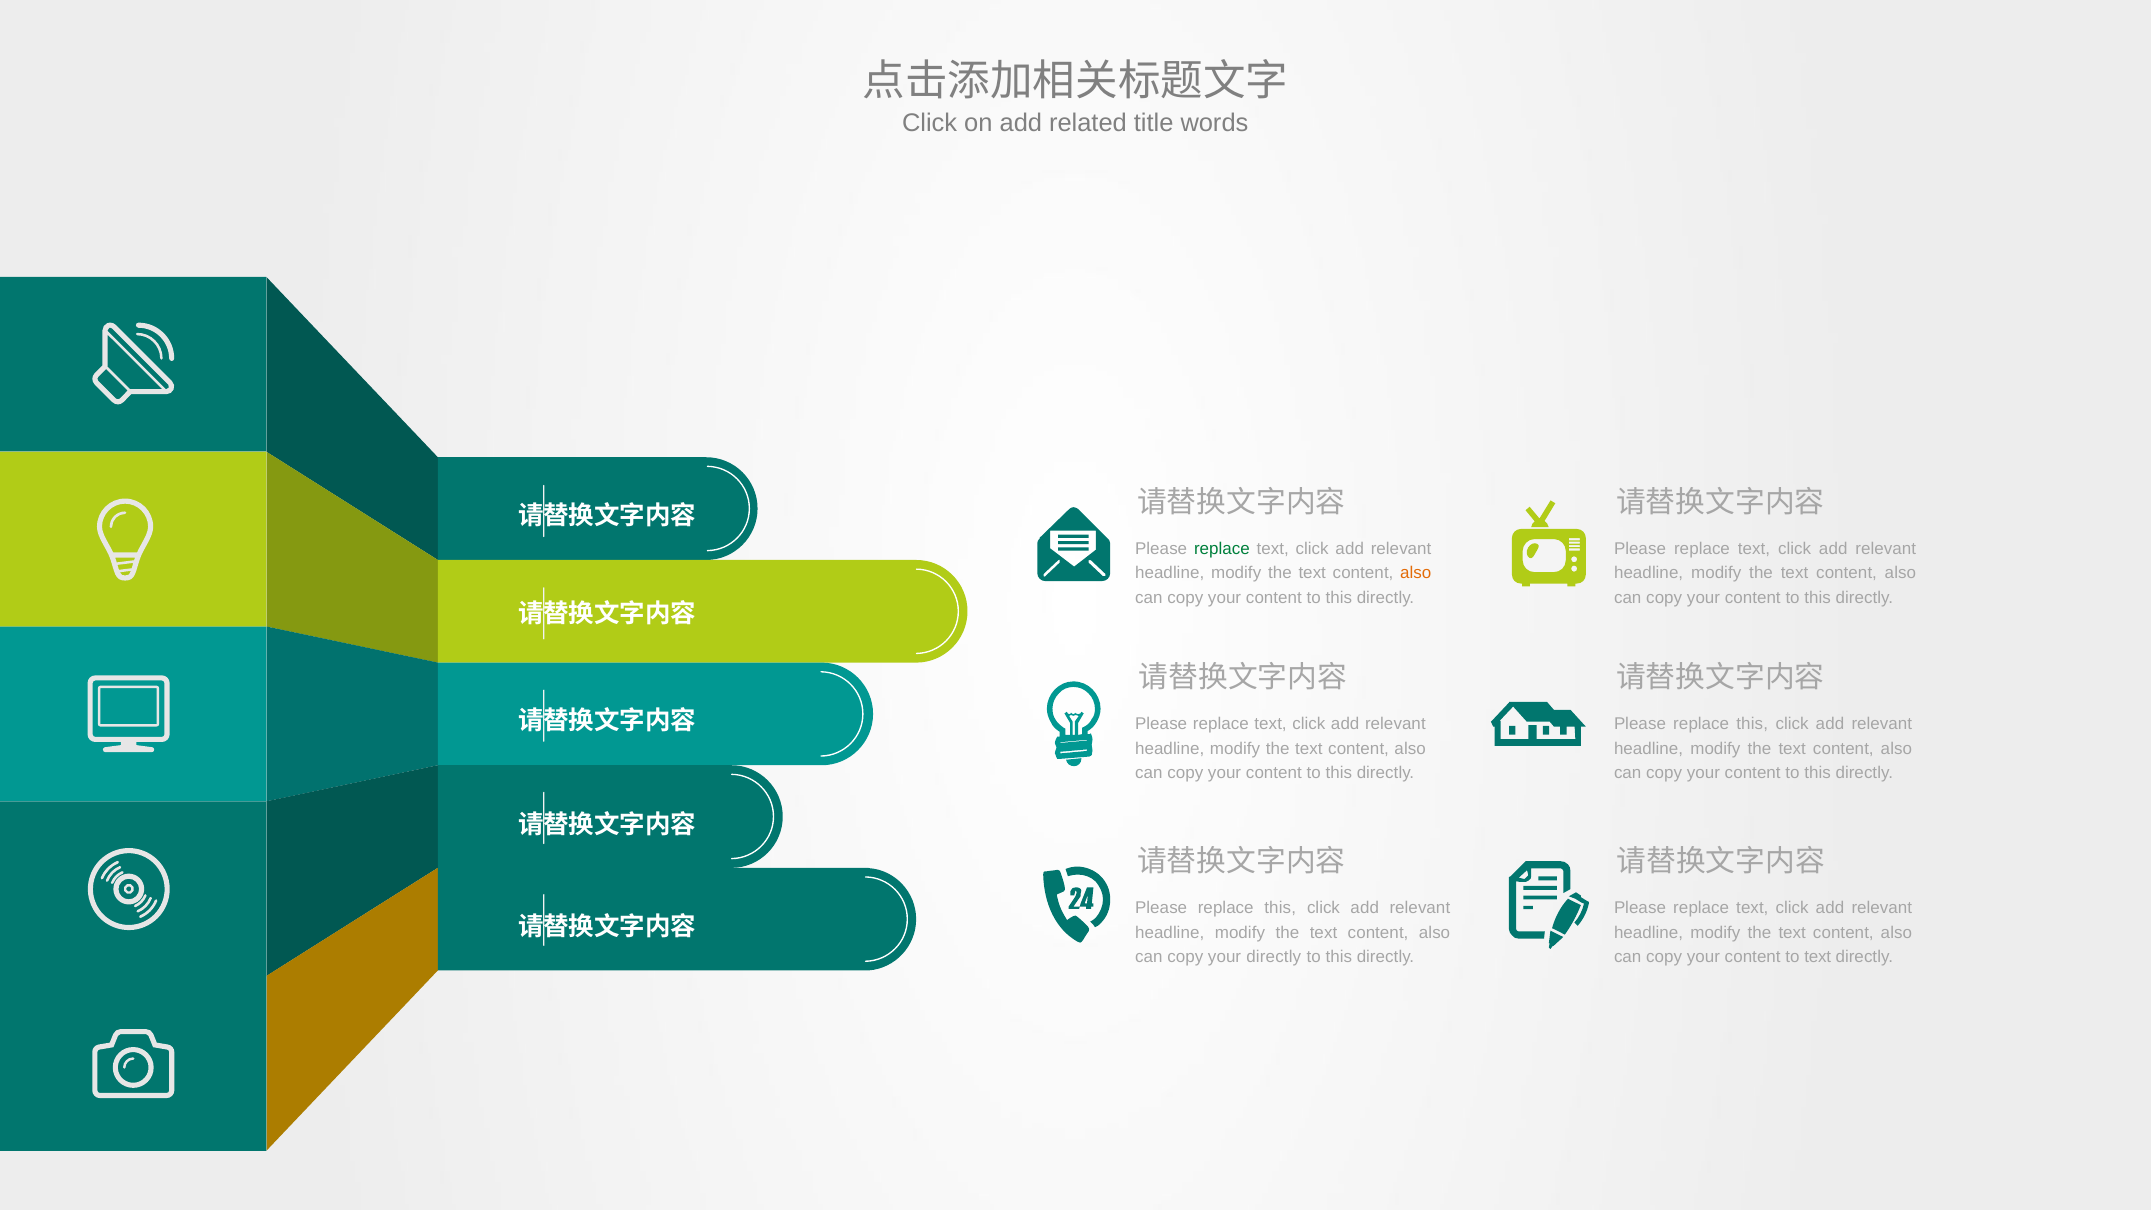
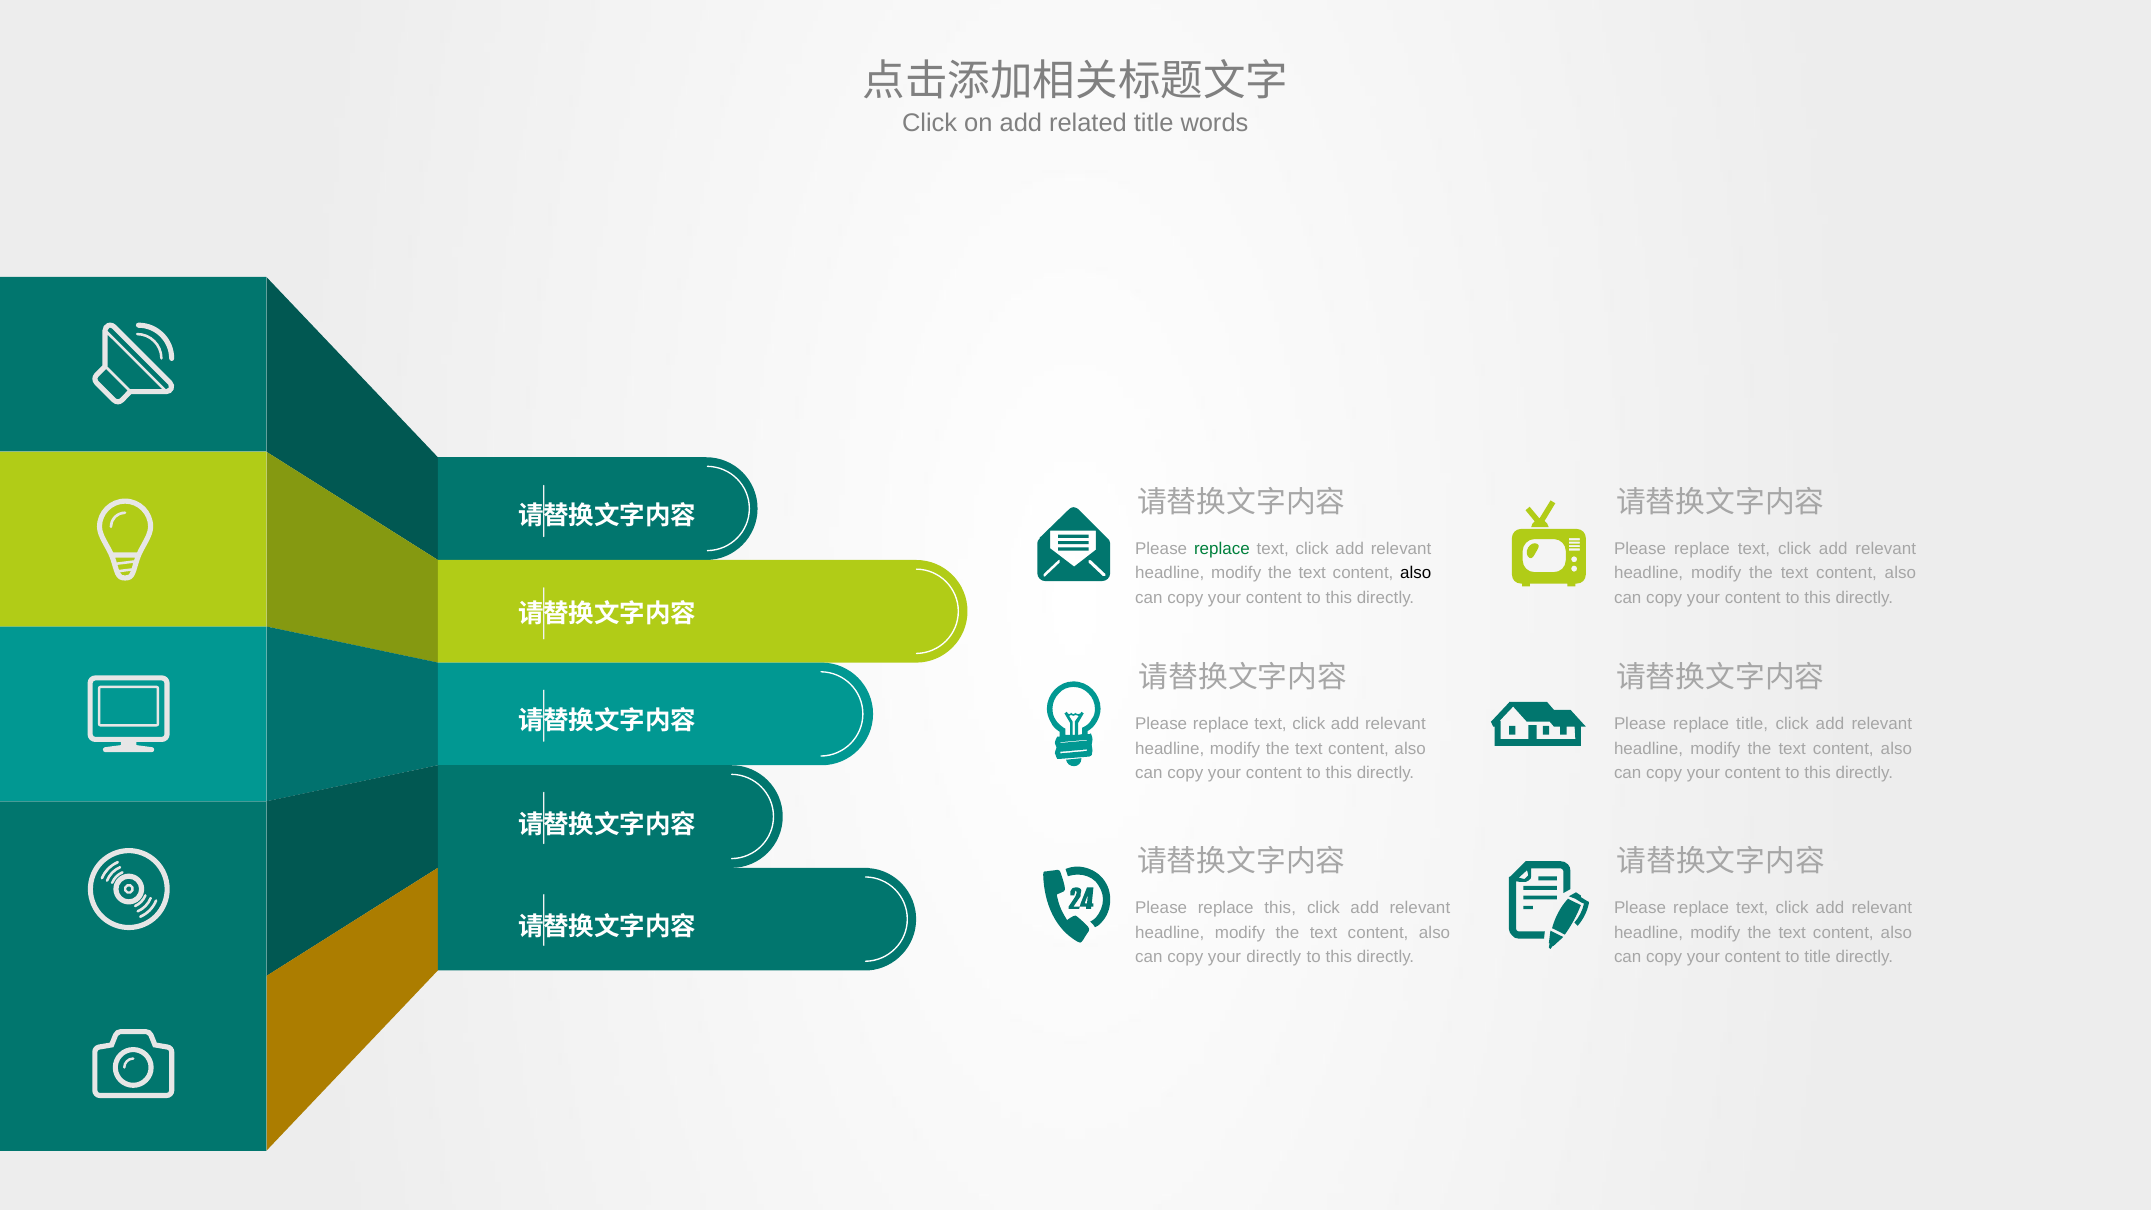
also at (1416, 573) colour: orange -> black
this at (1752, 724): this -> title
to text: text -> title
